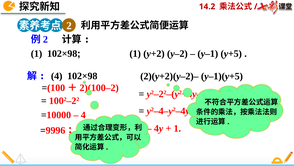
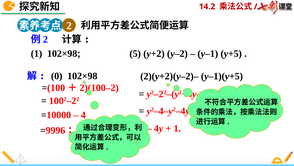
102×98 1: 1 -> 5
4 at (57, 76): 4 -> 0
